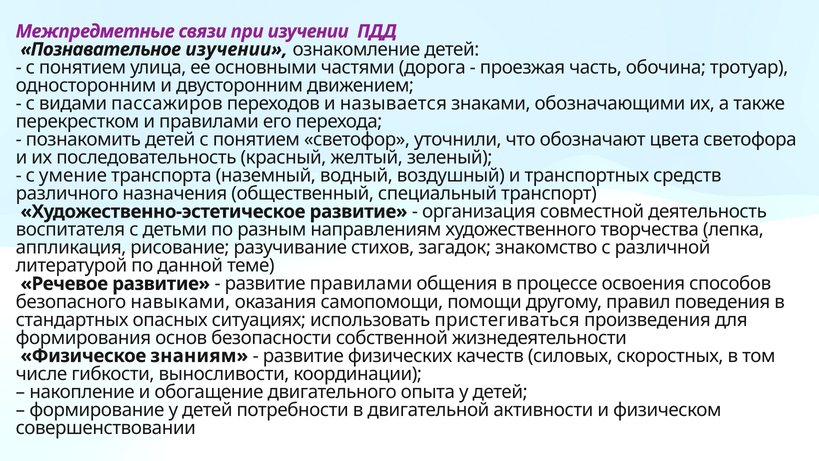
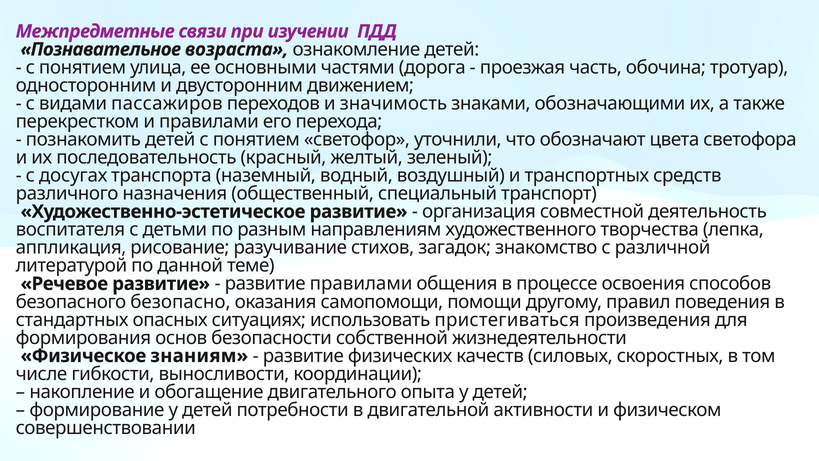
Познавательное изучении: изучении -> возраста
называется: называется -> значимость
умение: умение -> досугах
навыками: навыками -> безопасно
